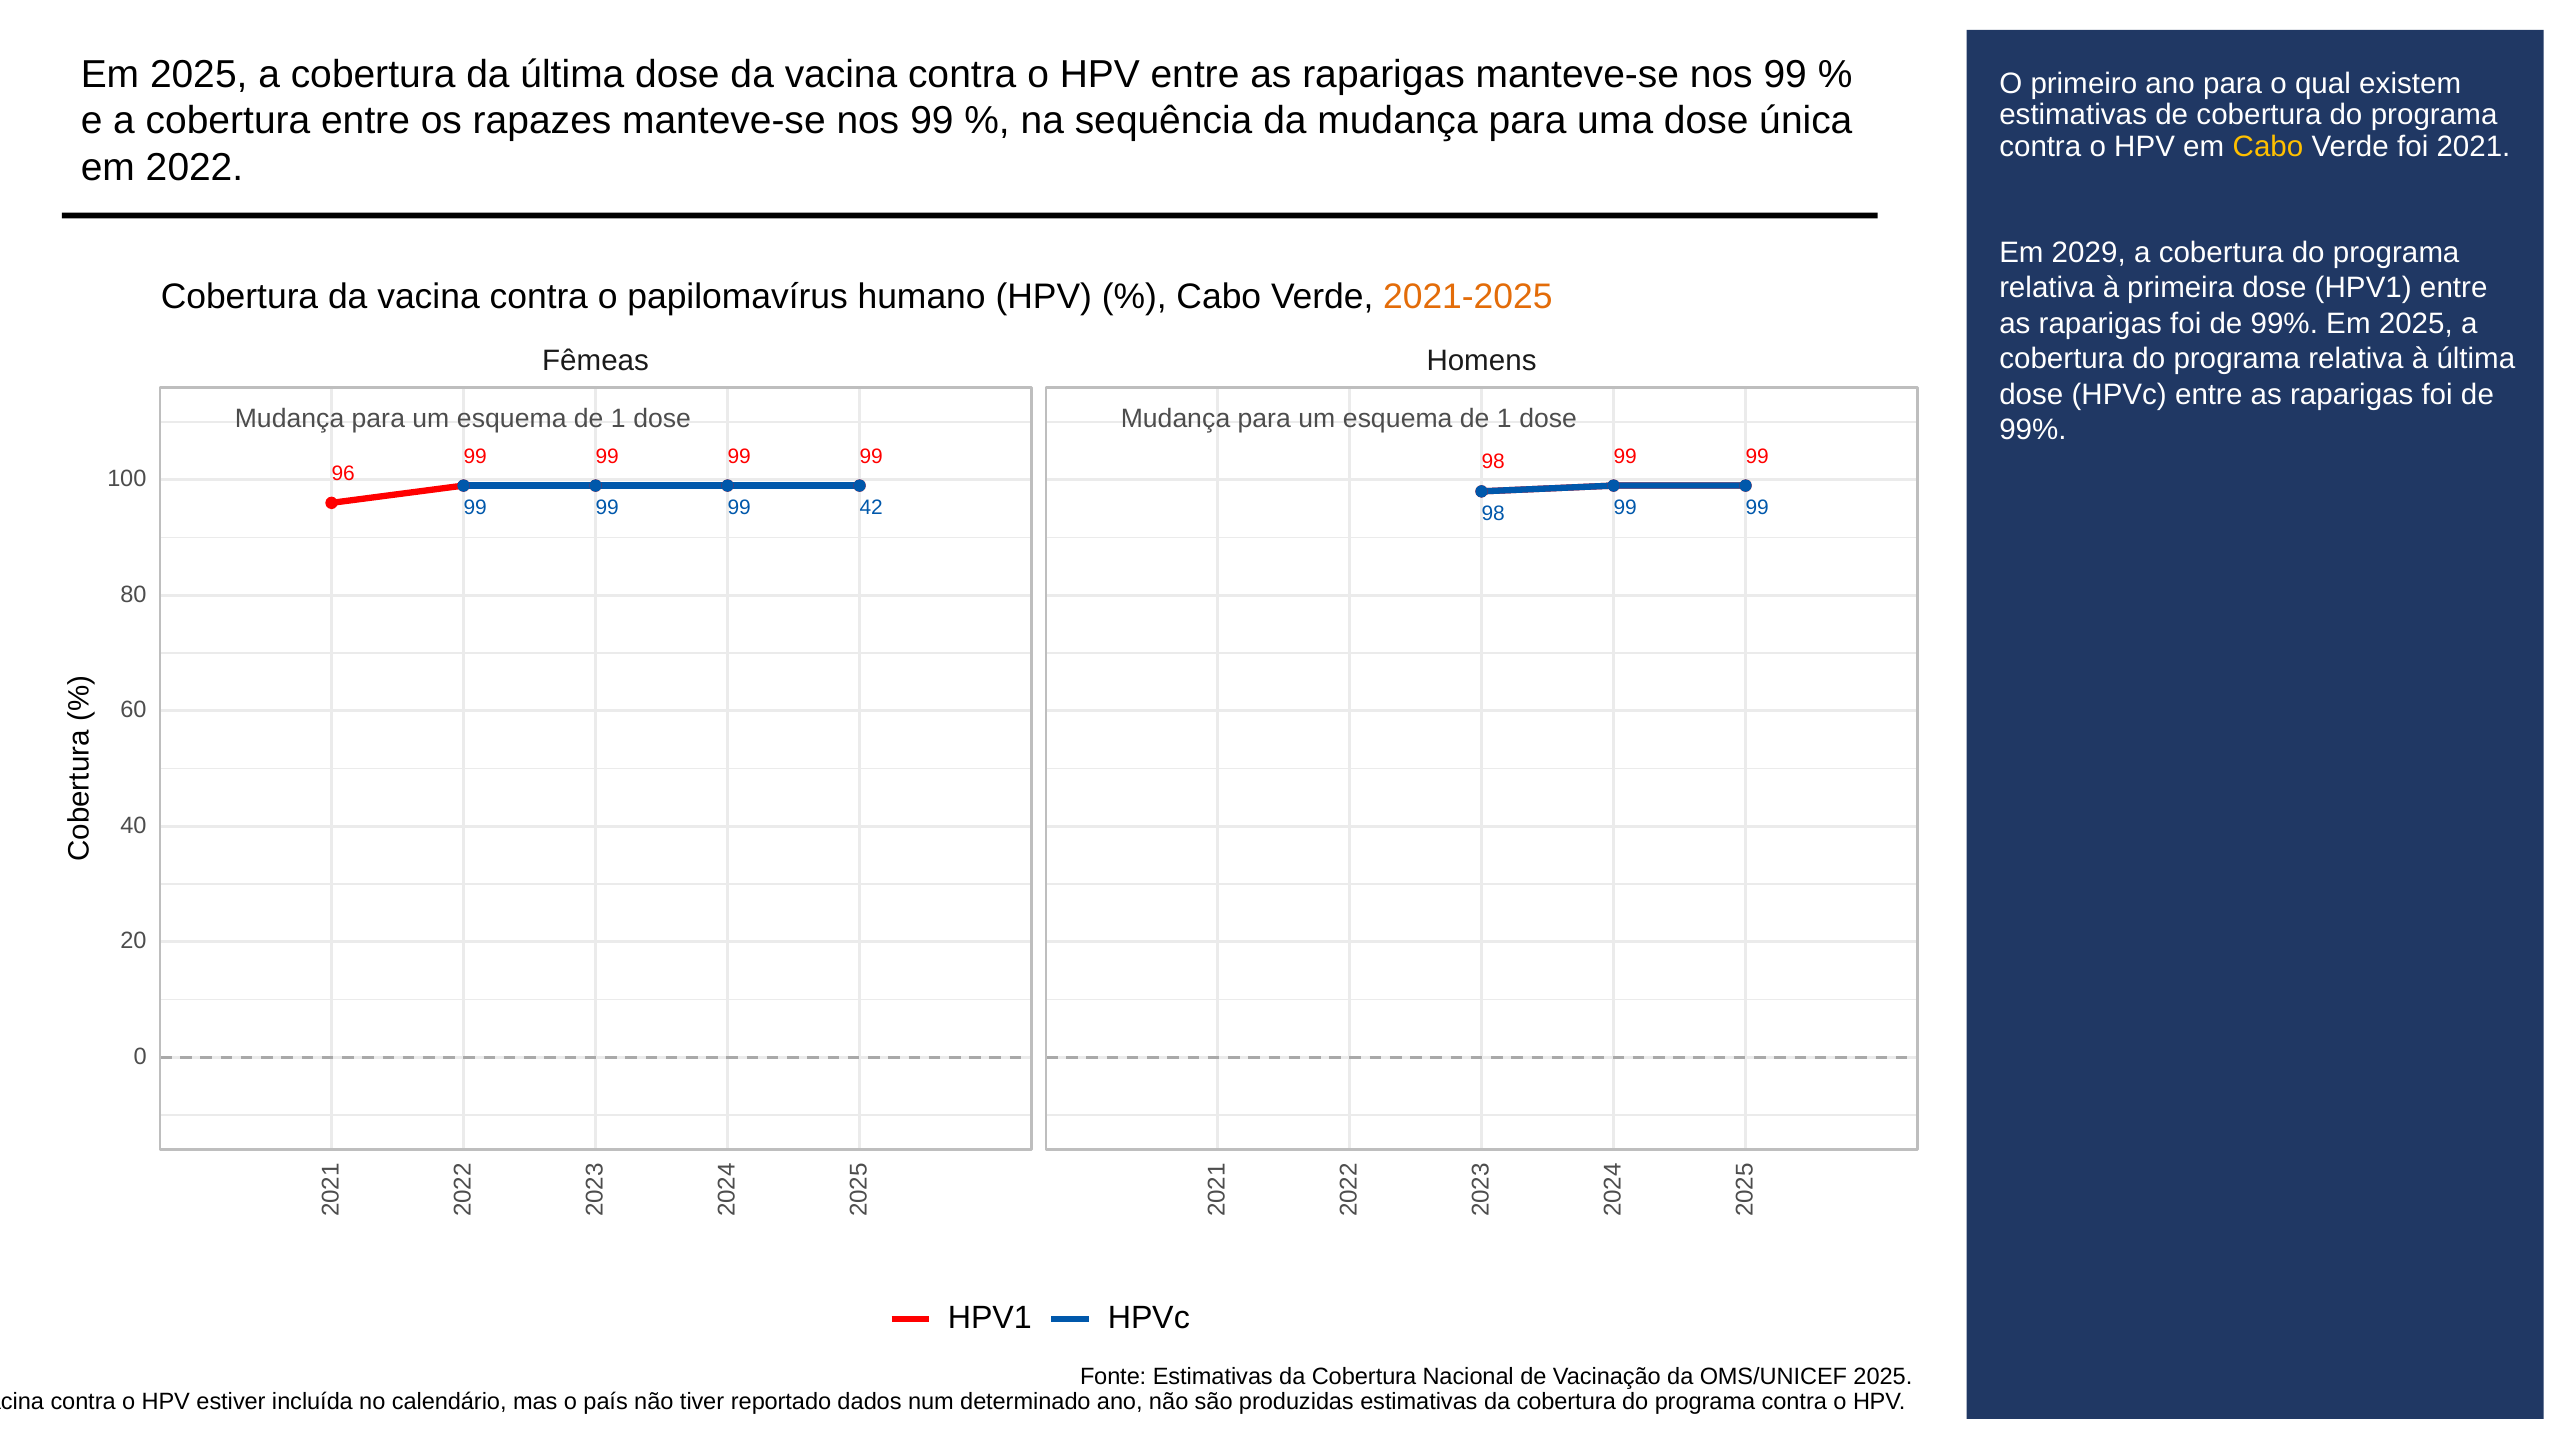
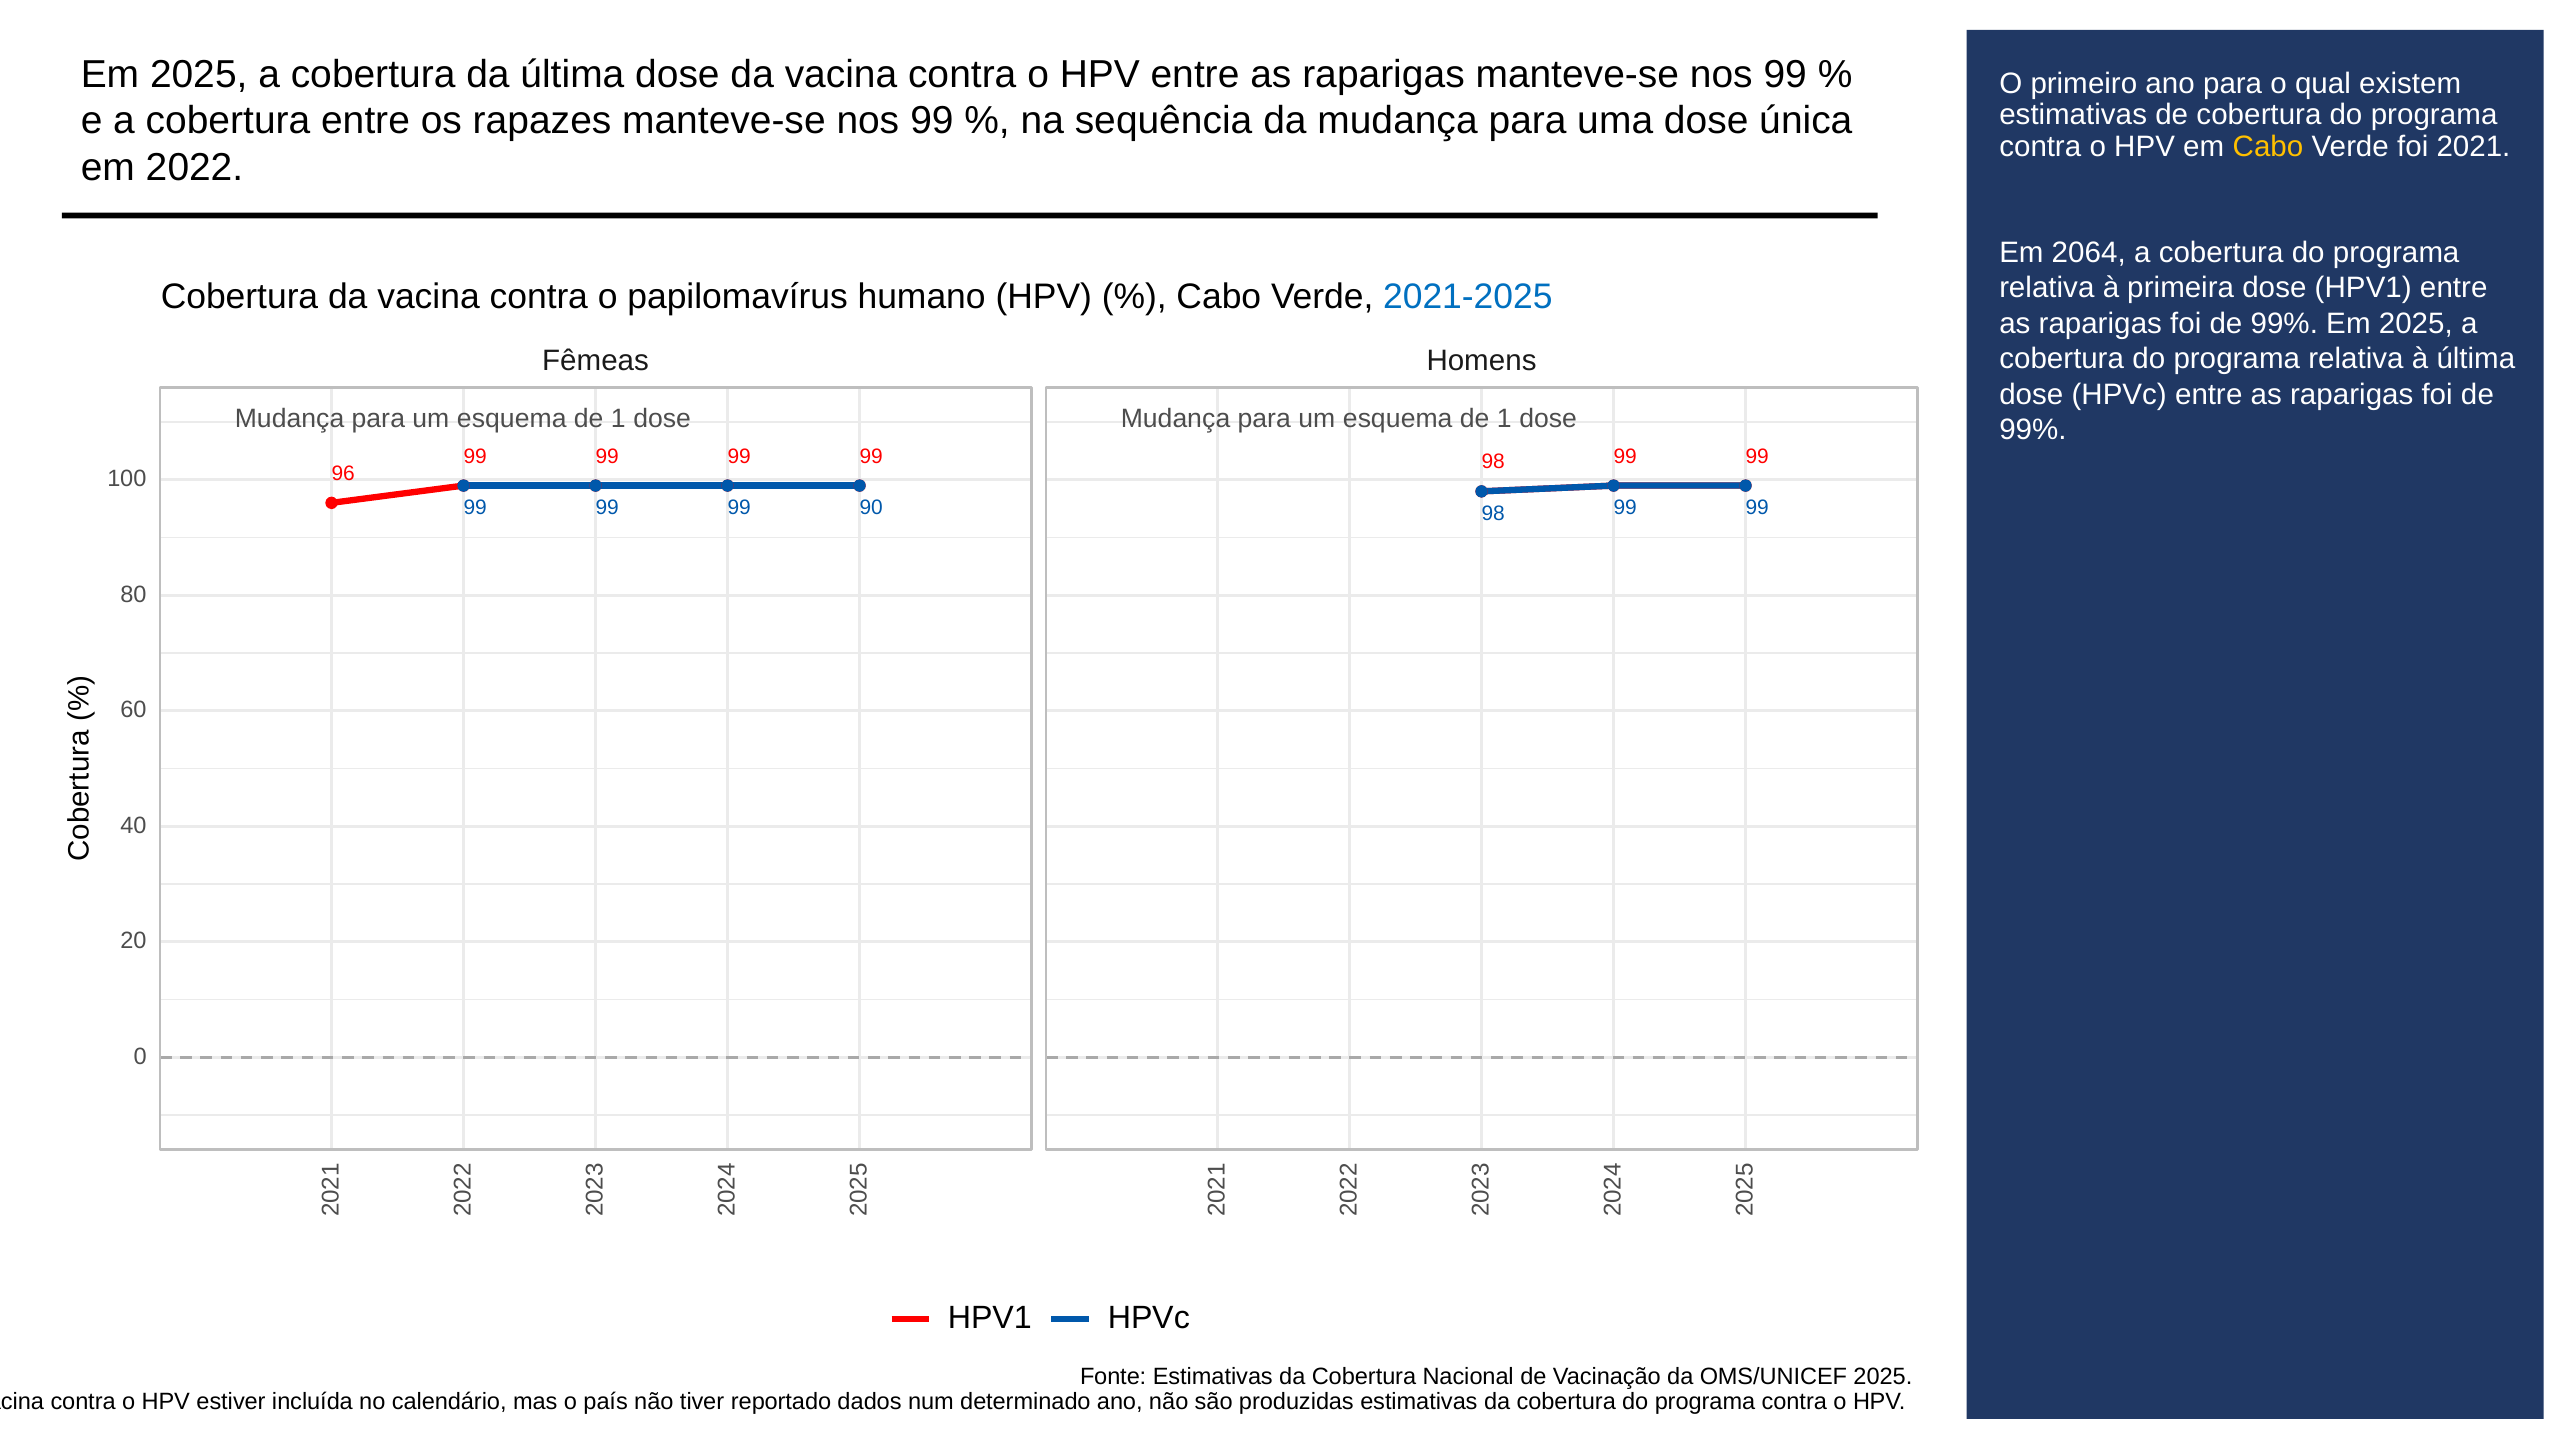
2029: 2029 -> 2064
2021-2025 colour: orange -> blue
42: 42 -> 90
